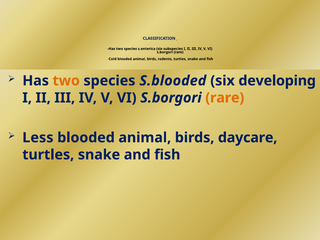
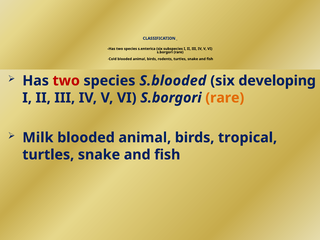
two at (66, 81) colour: orange -> red
Less: Less -> Milk
daycare: daycare -> tropical
